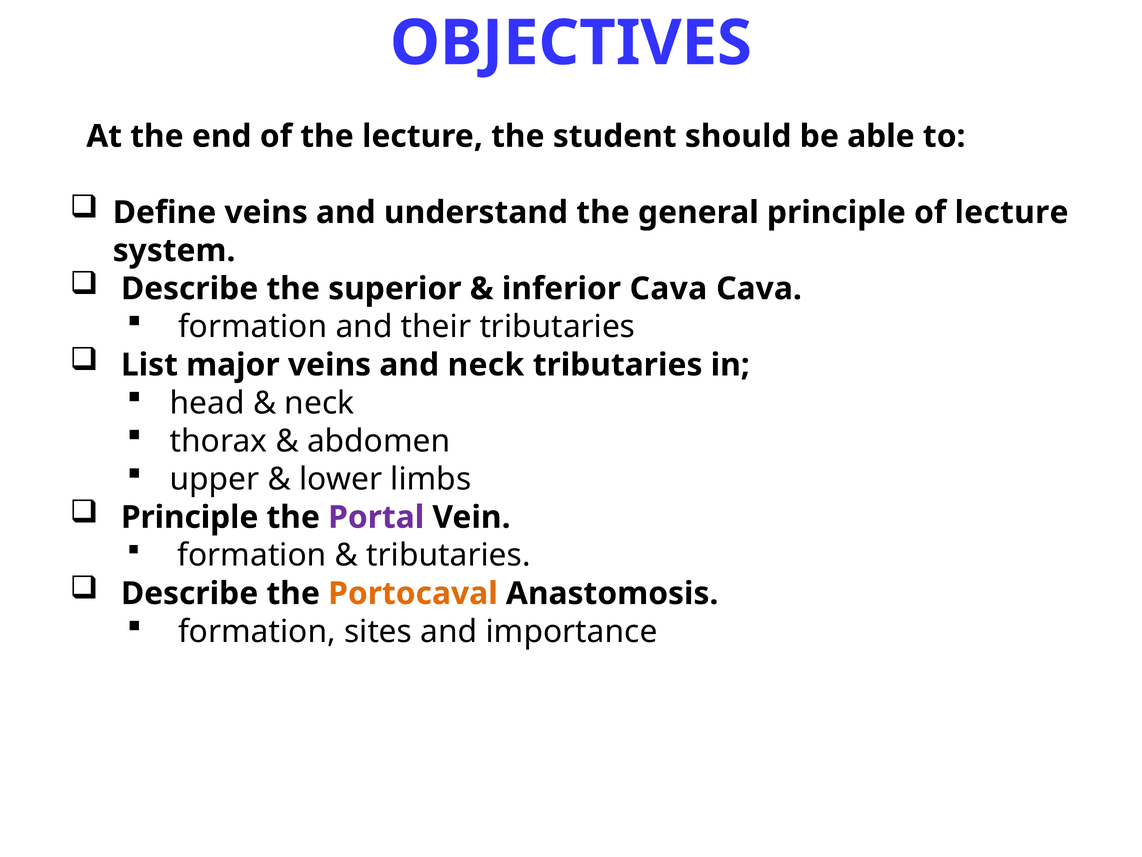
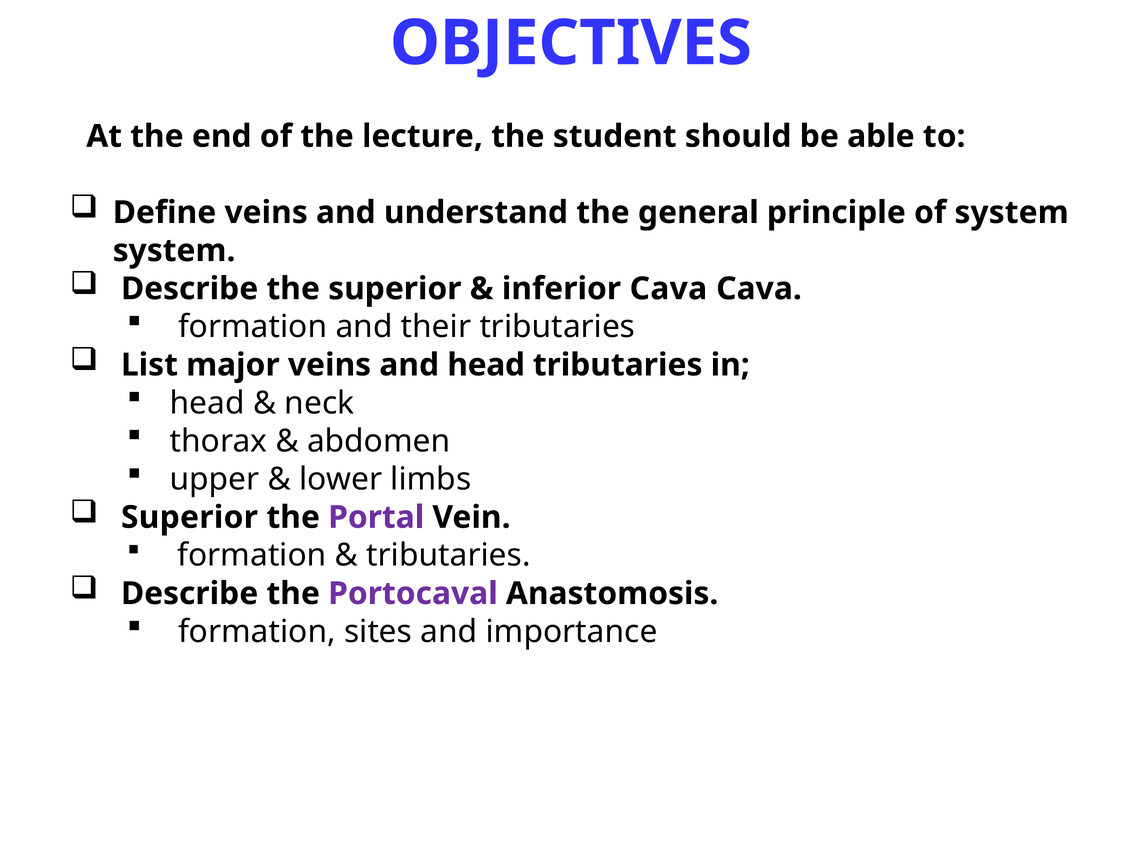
of lecture: lecture -> system
and neck: neck -> head
Principle at (190, 517): Principle -> Superior
Portocaval colour: orange -> purple
